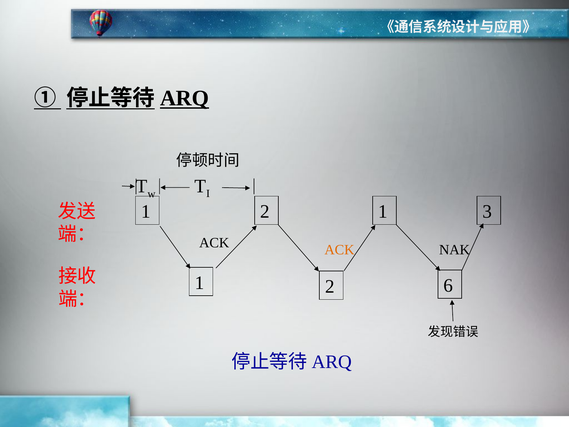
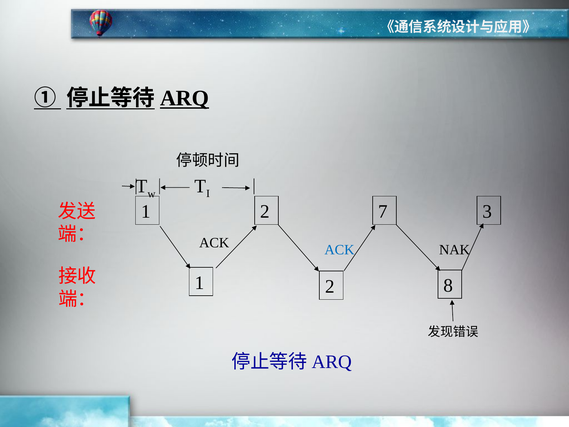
1 1: 1 -> 7
ACK at (339, 249) colour: orange -> blue
6: 6 -> 8
